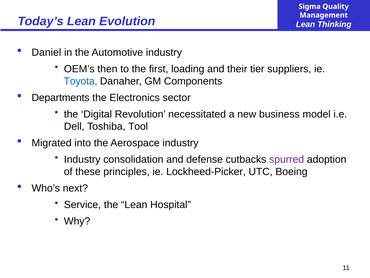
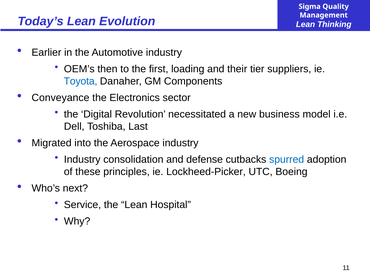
Daniel: Daniel -> Earlier
Departments: Departments -> Conveyance
Tool: Tool -> Last
spurred colour: purple -> blue
